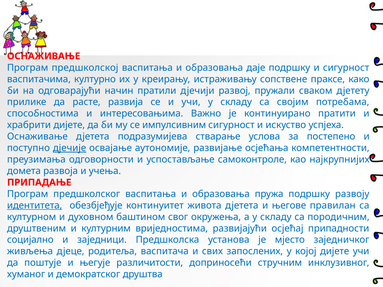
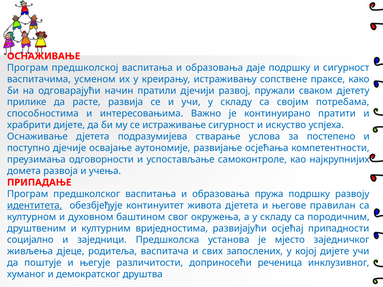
културно: културно -> усменом
импулсивним: импулсивним -> истраживање
дјечије underline: present -> none
стручним: стручним -> реченица
